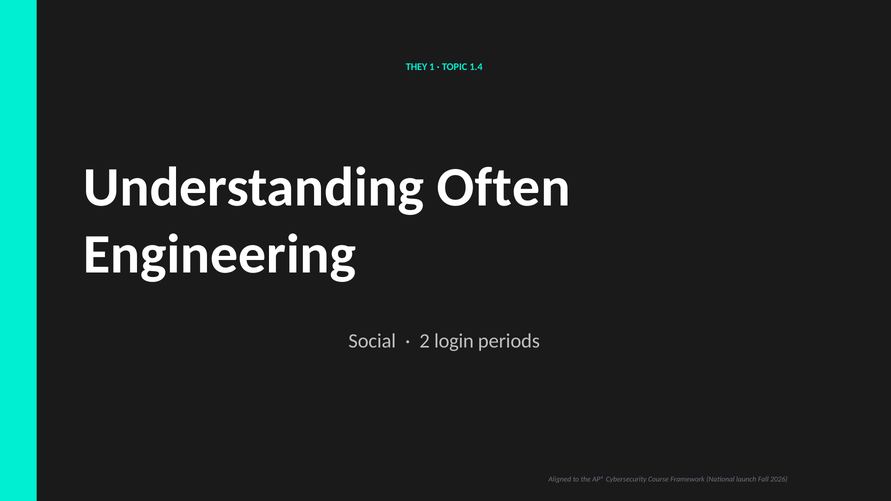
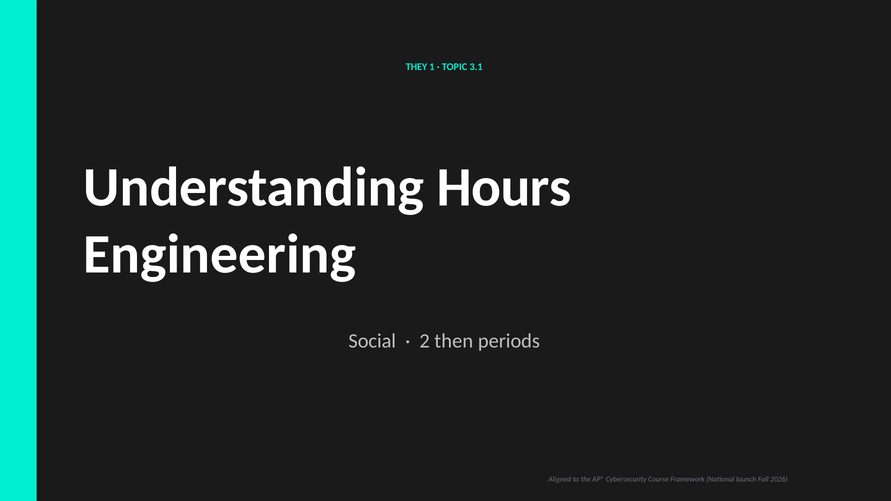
1.4: 1.4 -> 3.1
Often: Often -> Hours
login: login -> then
